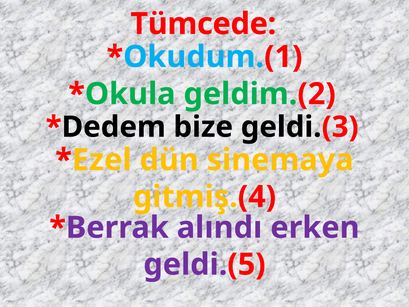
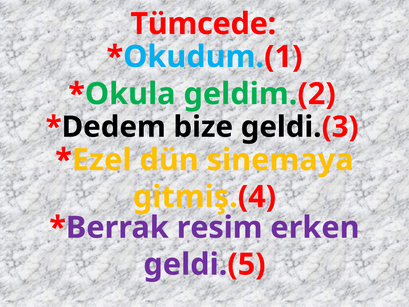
alındı: alındı -> resim
